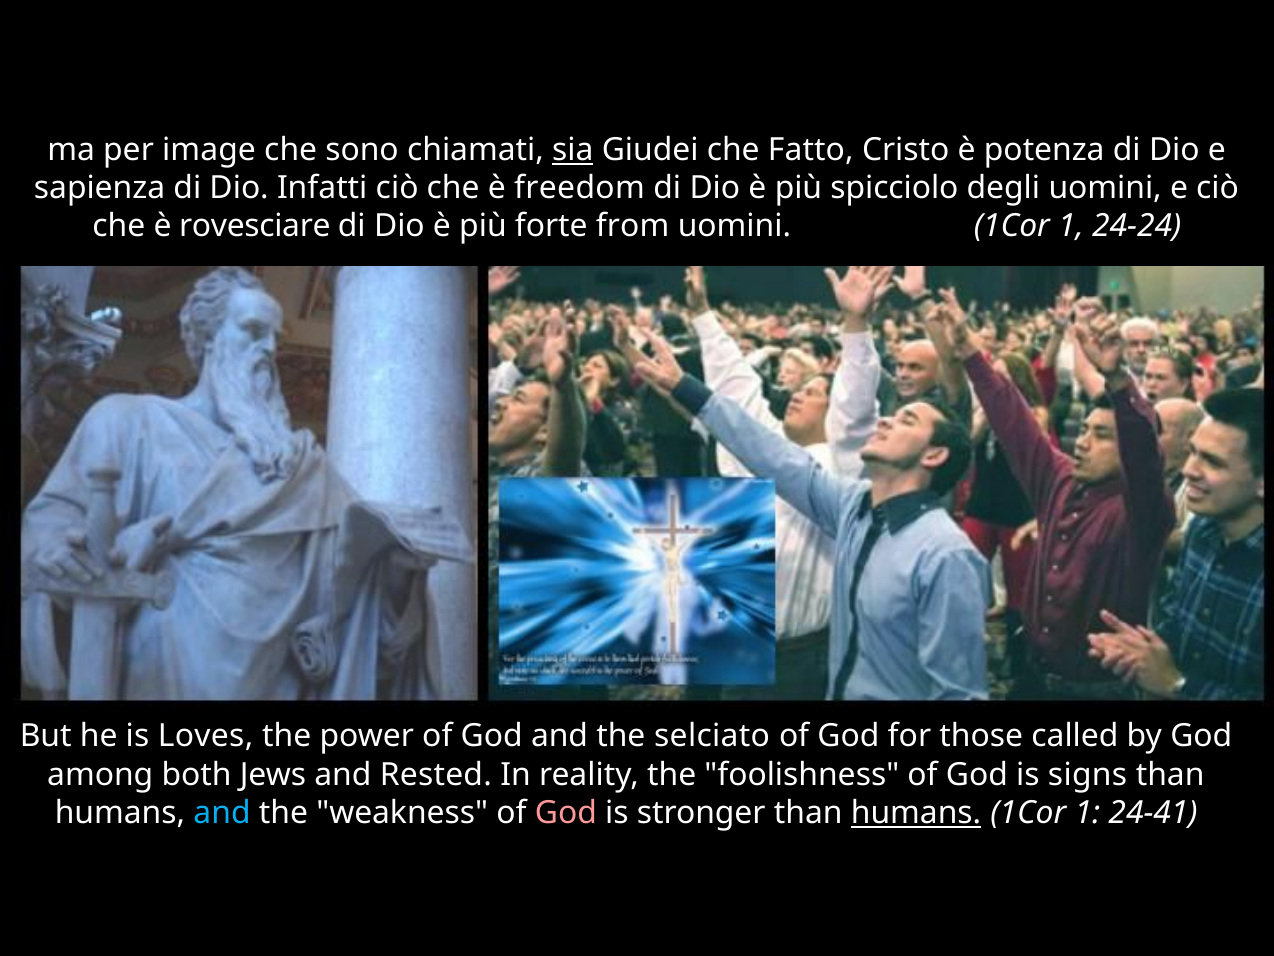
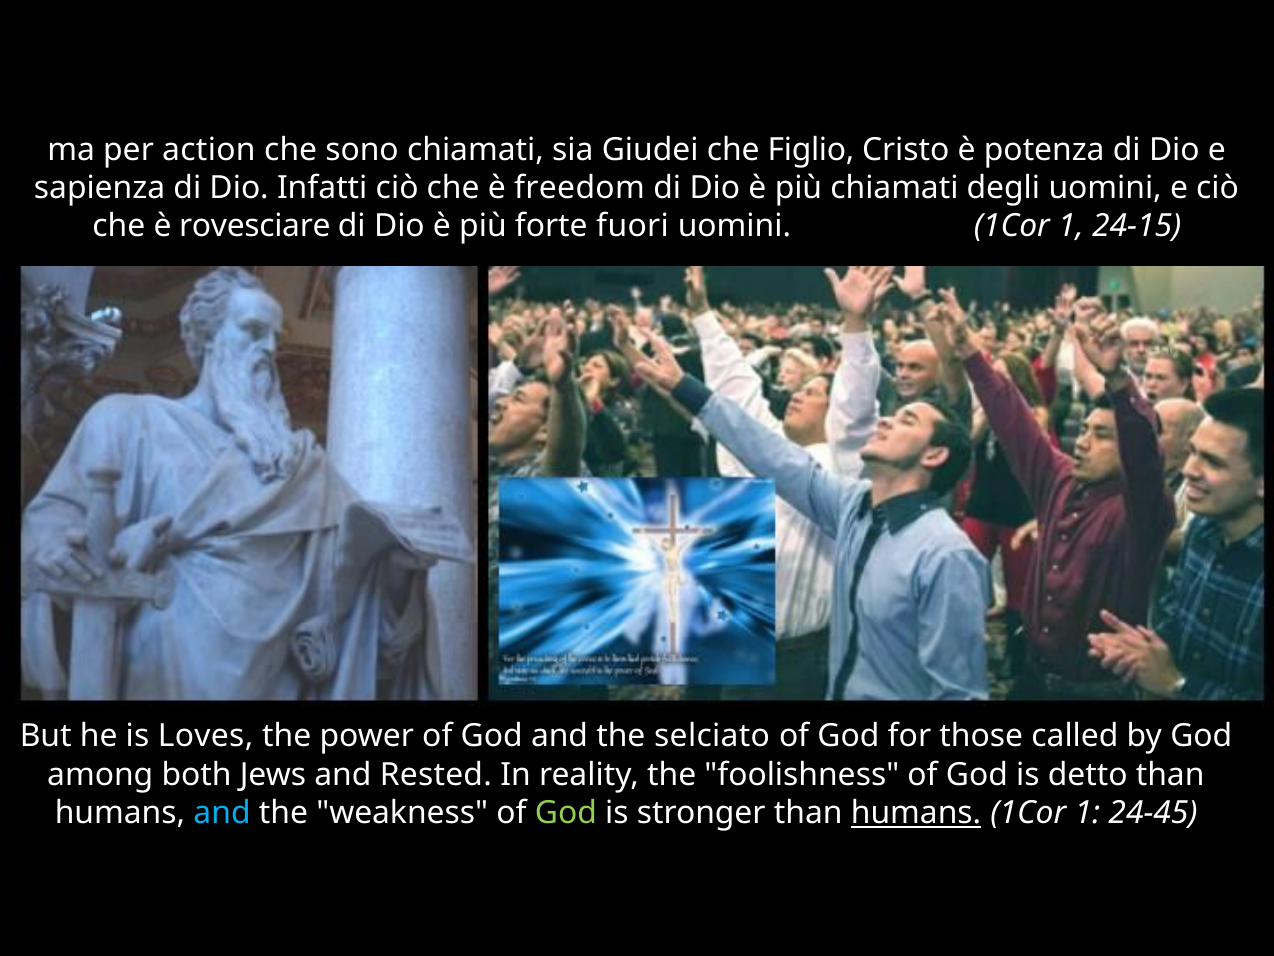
image: image -> action
sia underline: present -> none
Fatto: Fatto -> Figlio
più spicciolo: spicciolo -> chiamati
from: from -> fuori
24-24: 24-24 -> 24-15
signs: signs -> detto
God at (566, 812) colour: pink -> light green
24-41: 24-41 -> 24-45
